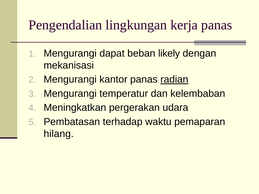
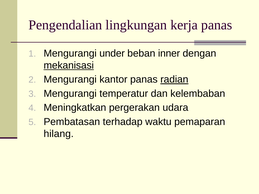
dapat: dapat -> under
likely: likely -> inner
mekanisasi underline: none -> present
